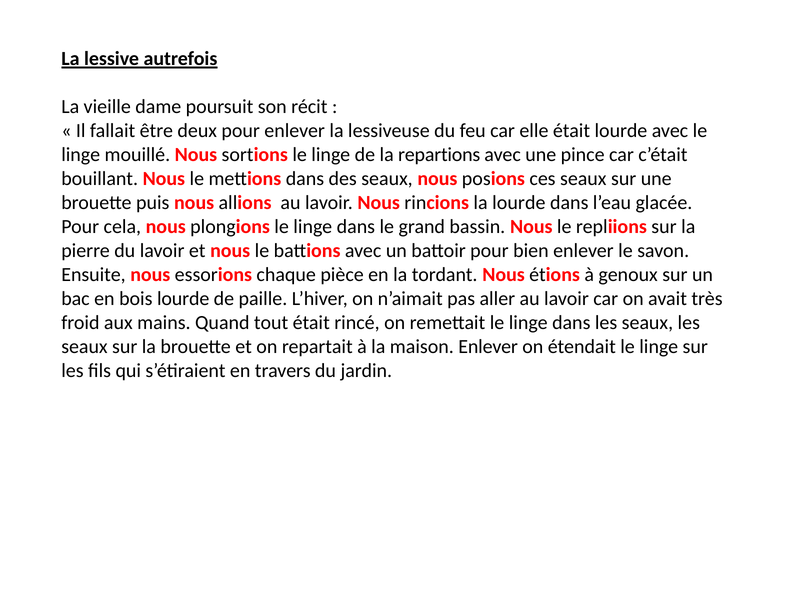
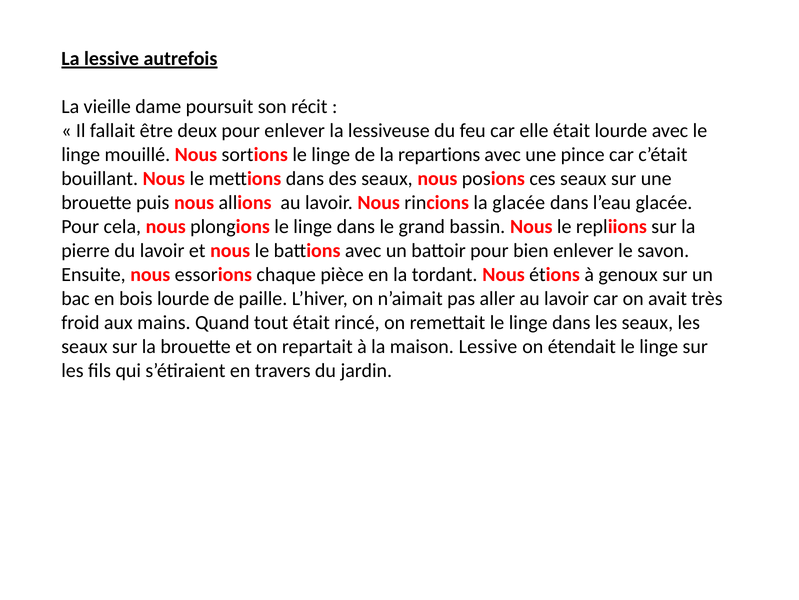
la lourde: lourde -> glacée
maison Enlever: Enlever -> Lessive
